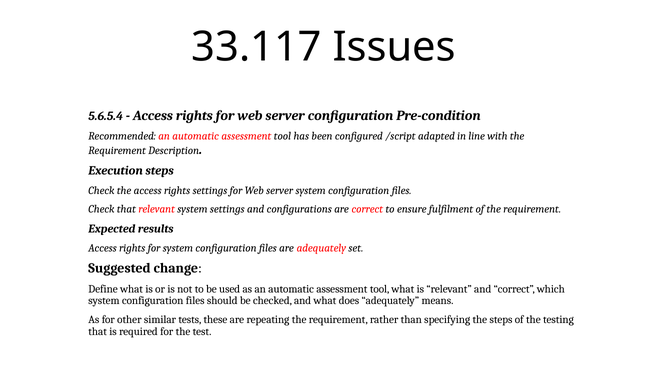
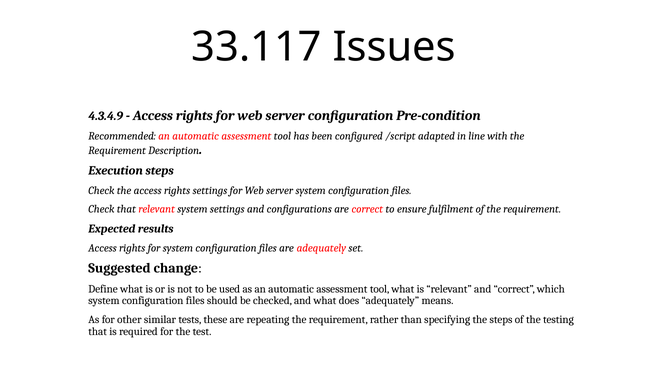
5.6.5.4: 5.6.5.4 -> 4.3.4.9
